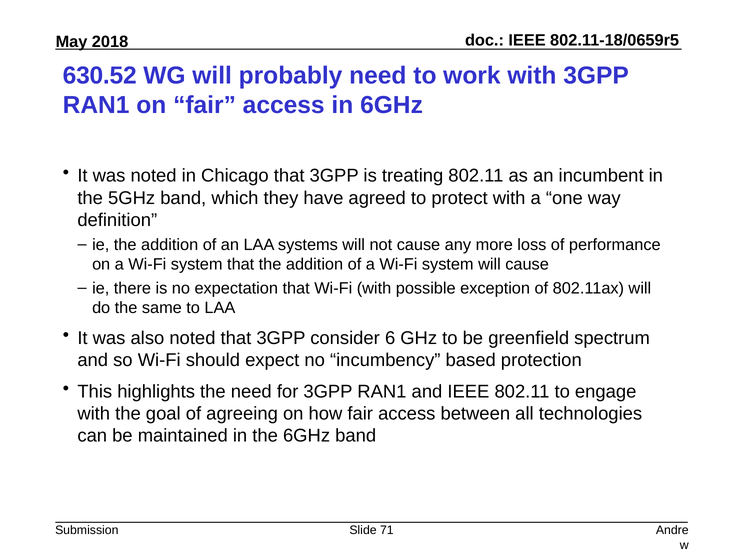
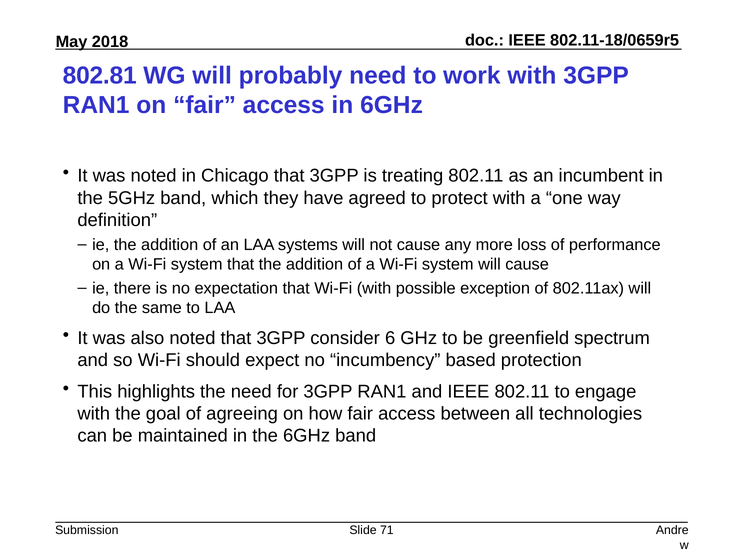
630.52: 630.52 -> 802.81
